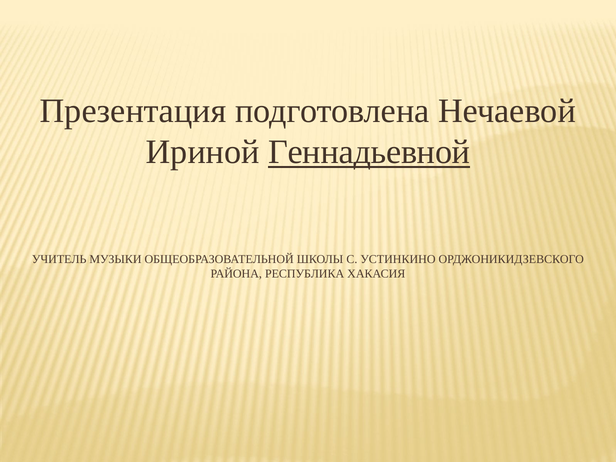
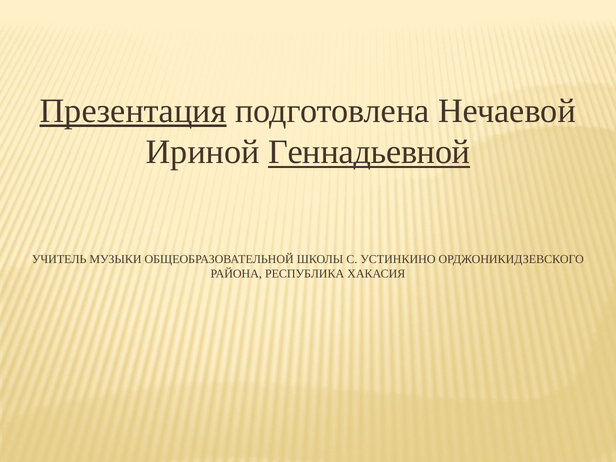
Презентация underline: none -> present
